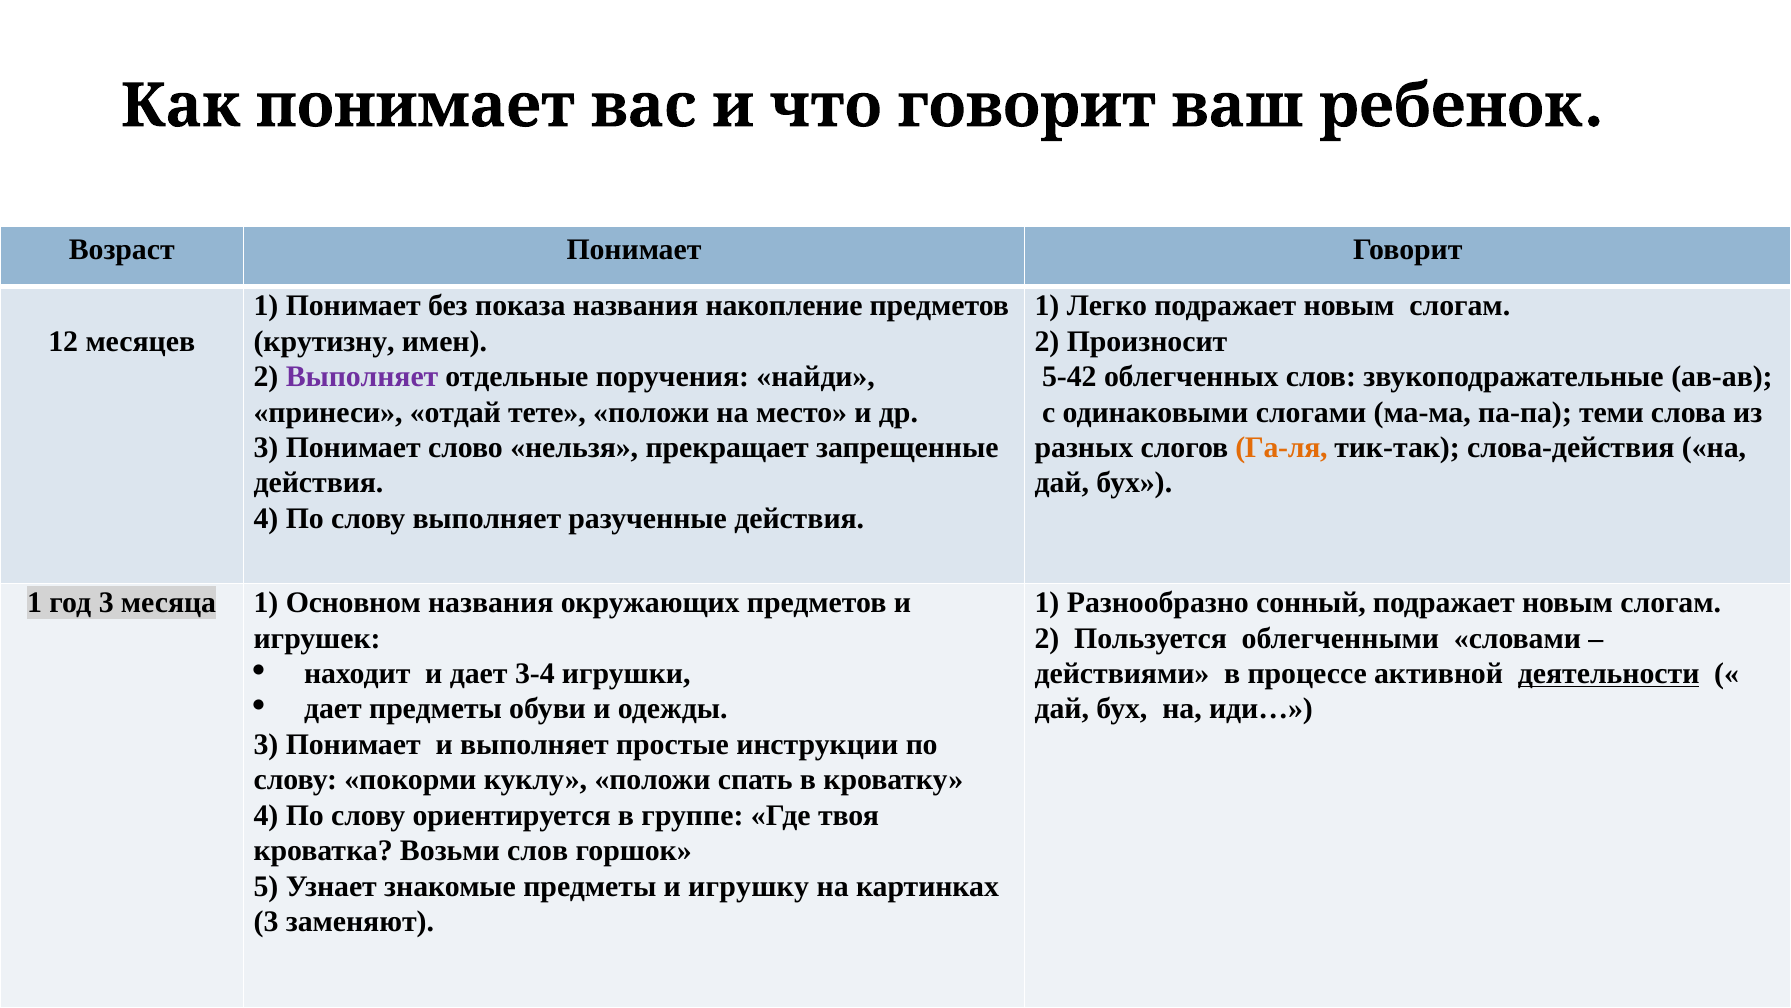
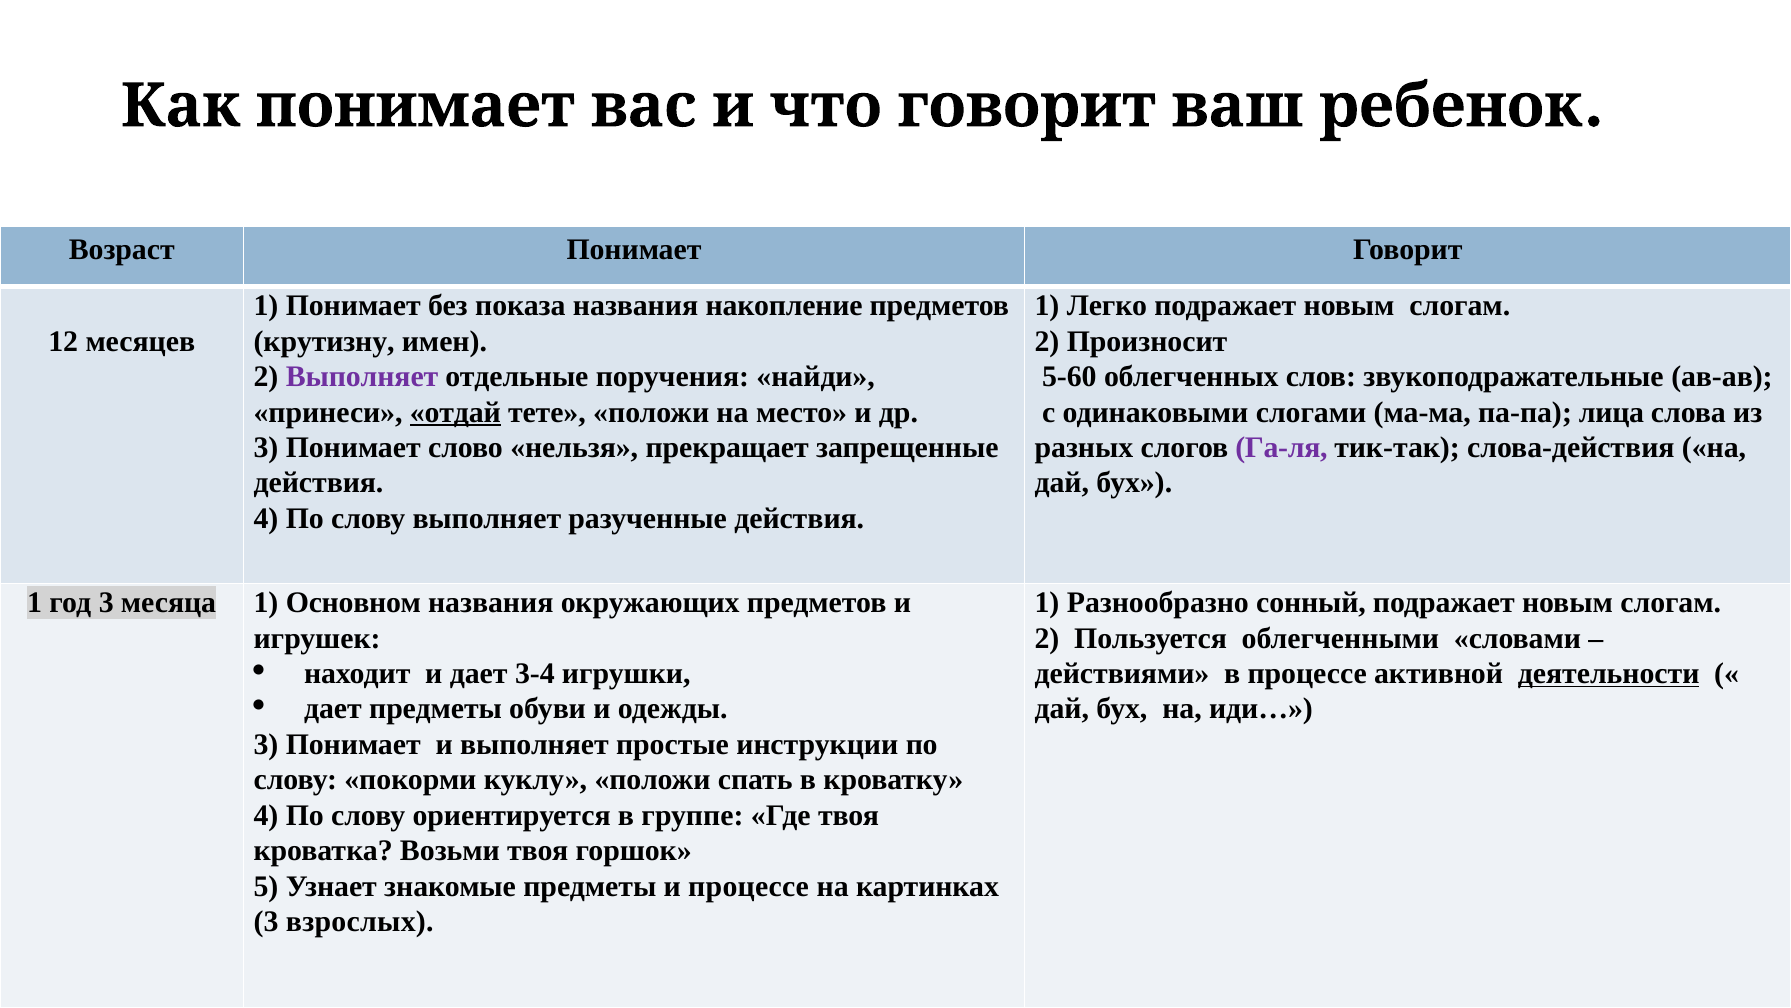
5-42: 5-42 -> 5-60
отдай underline: none -> present
теми: теми -> лица
Га-ля colour: orange -> purple
Возьми слов: слов -> твоя
и игрушку: игрушку -> процессе
заменяют: заменяют -> взрослых
